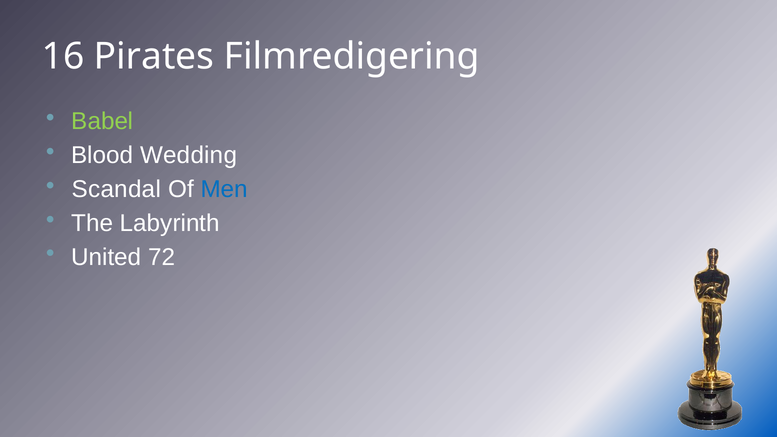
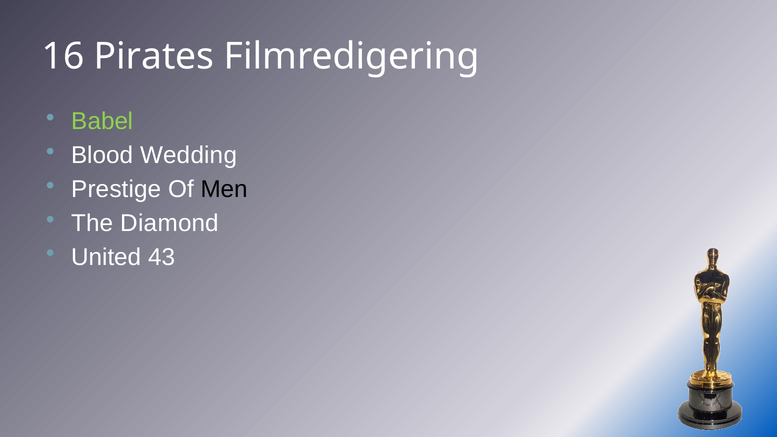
Scandal: Scandal -> Prestige
Men colour: blue -> black
Labyrinth: Labyrinth -> Diamond
72: 72 -> 43
